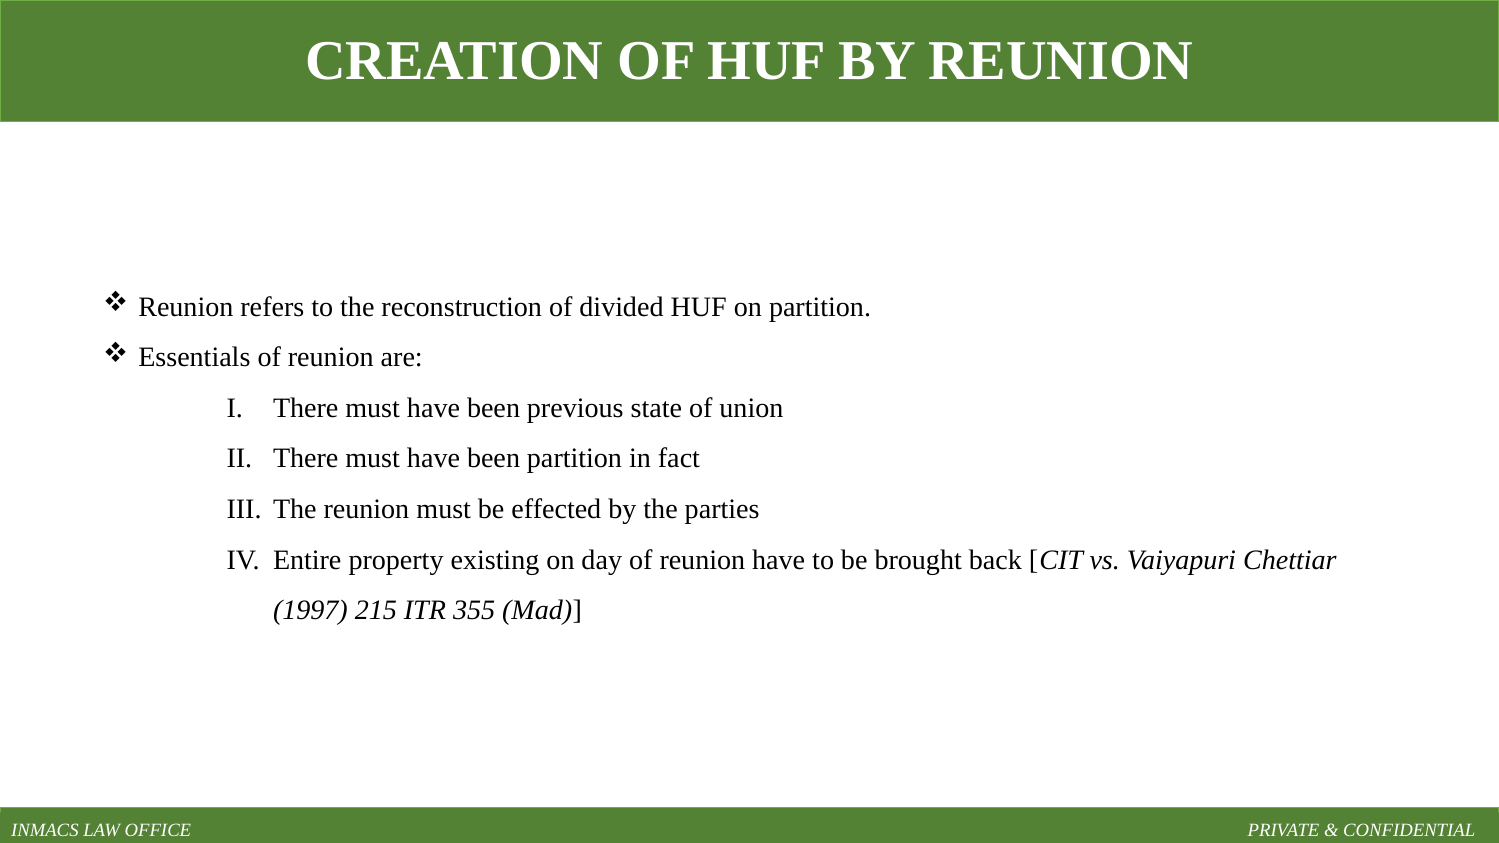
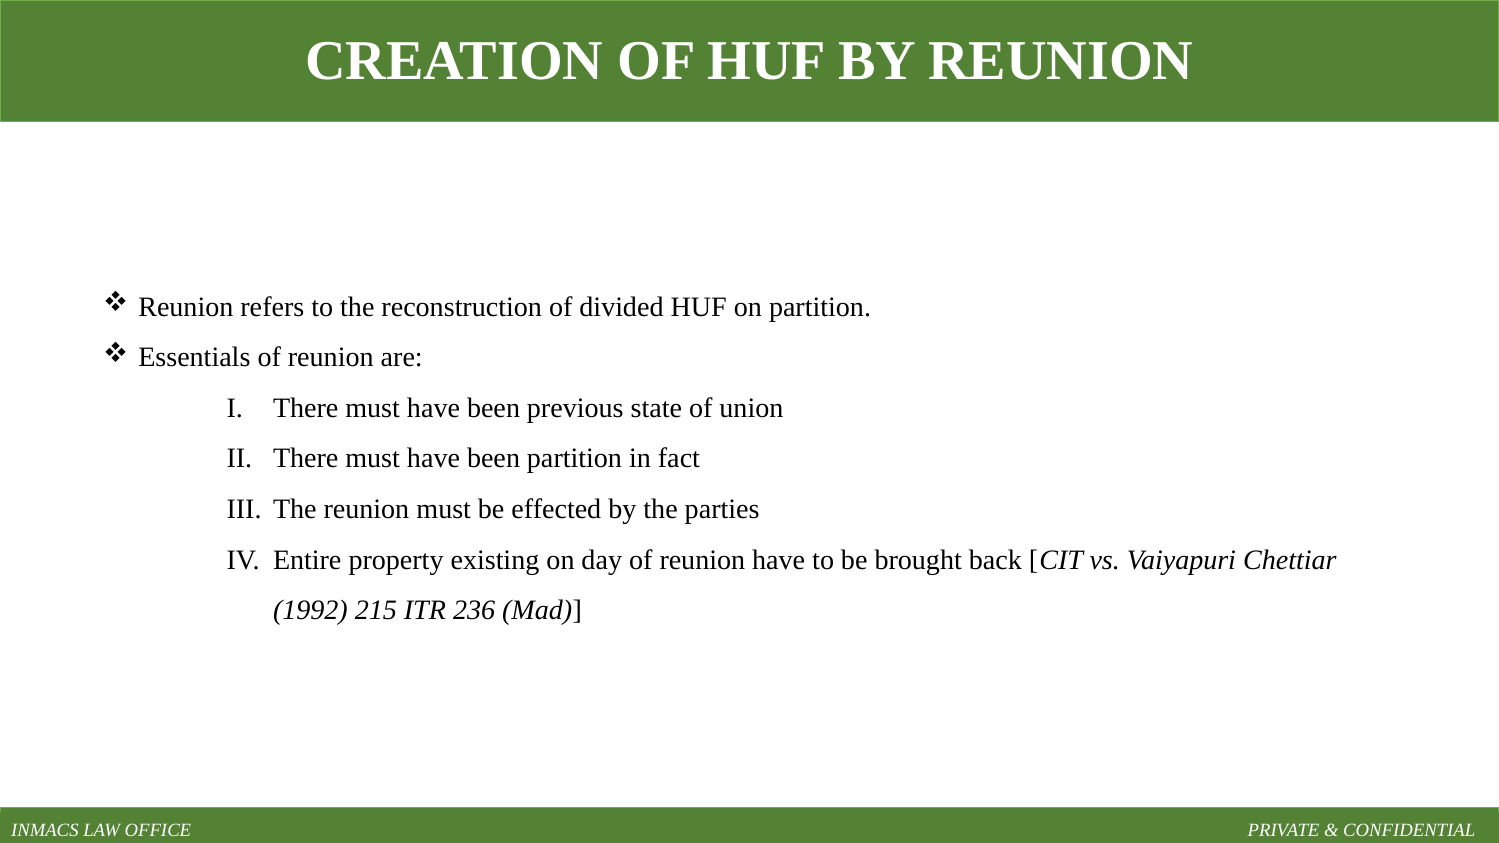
1997: 1997 -> 1992
355: 355 -> 236
